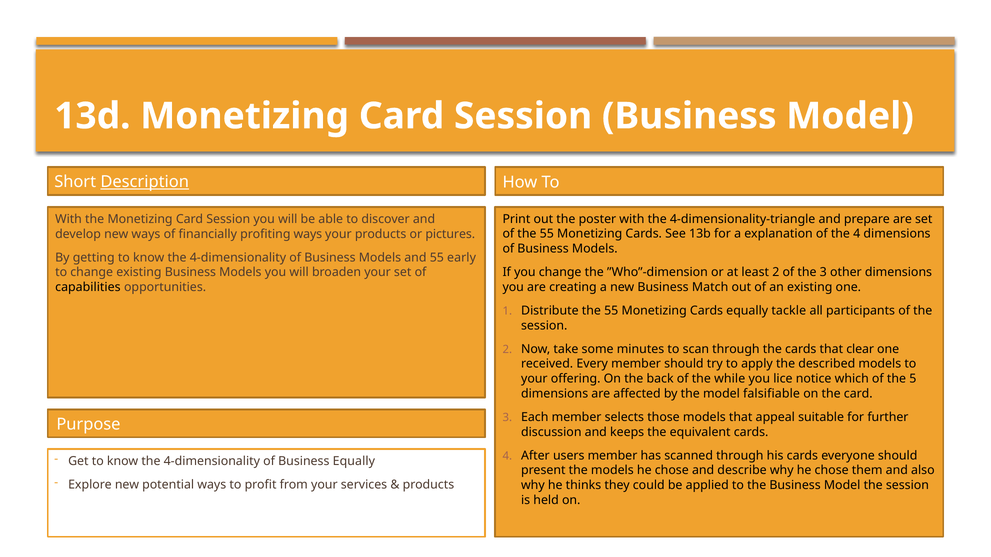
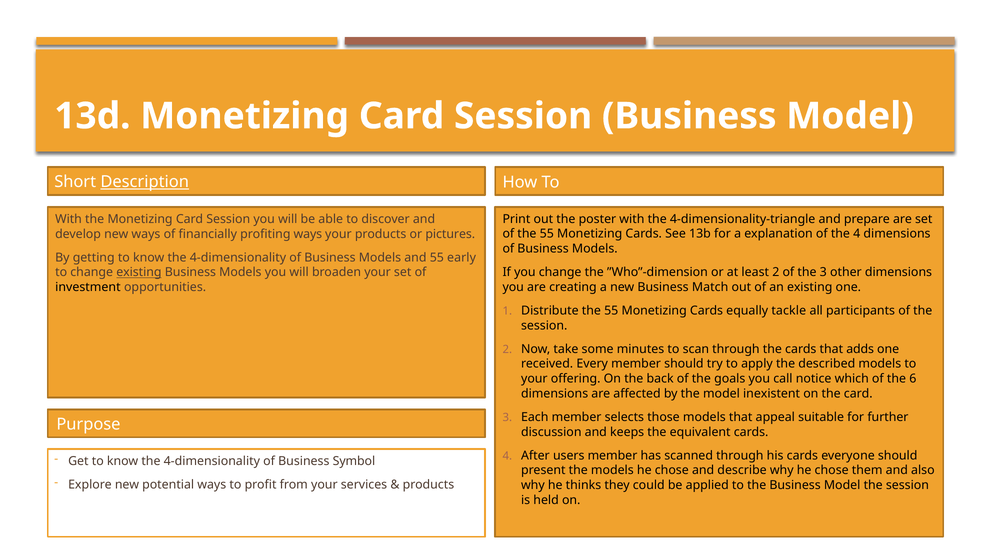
existing at (139, 273) underline: none -> present
capabilities: capabilities -> investment
clear: clear -> adds
while: while -> goals
lice: lice -> call
5: 5 -> 6
falsifiable: falsifiable -> inexistent
Business Equally: Equally -> Symbol
